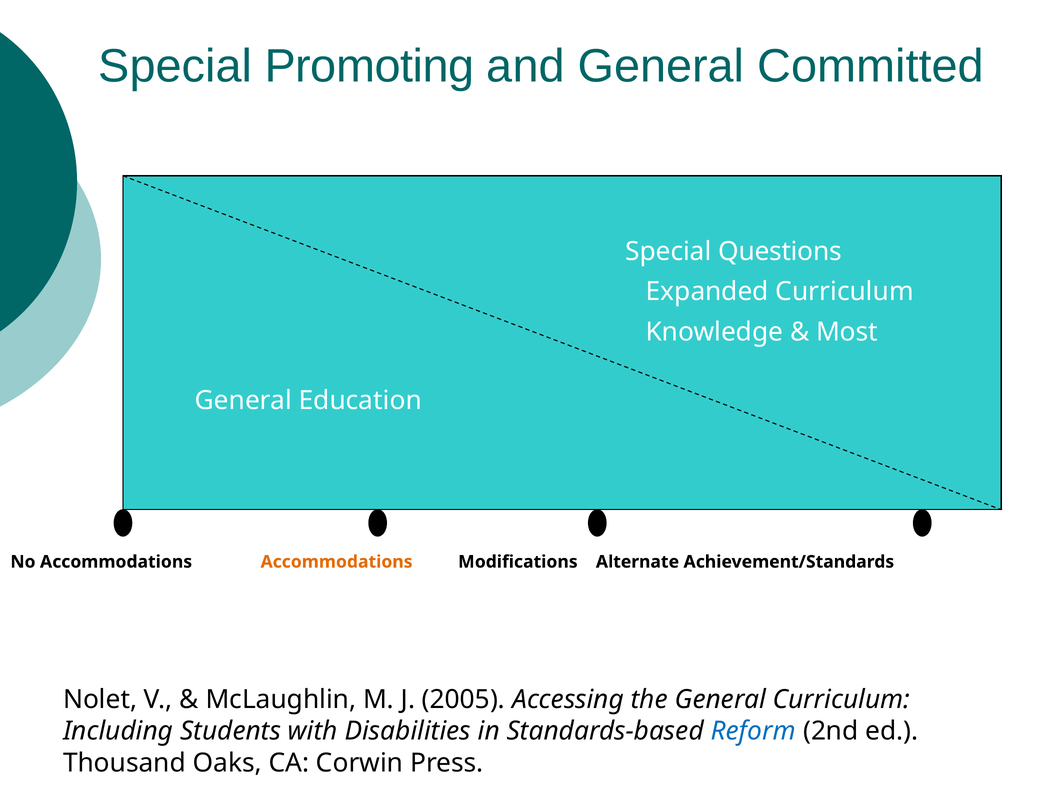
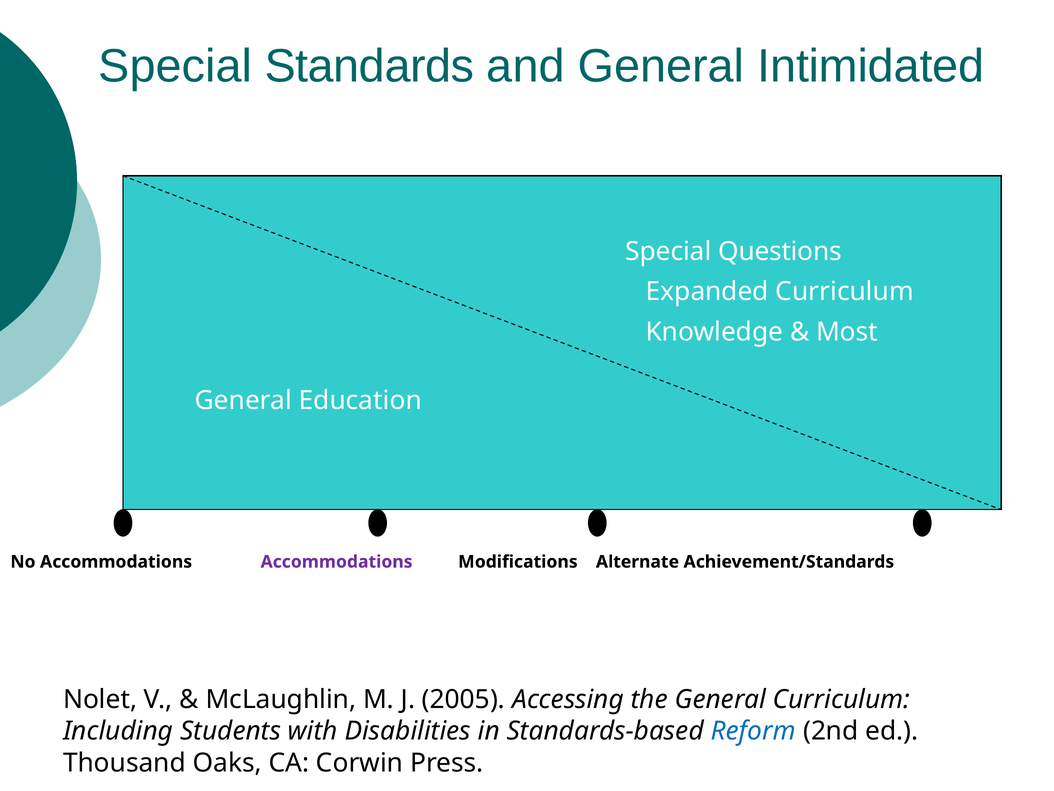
Promoting: Promoting -> Standards
Committed: Committed -> Intimidated
Accommodations at (337, 561) colour: orange -> purple
